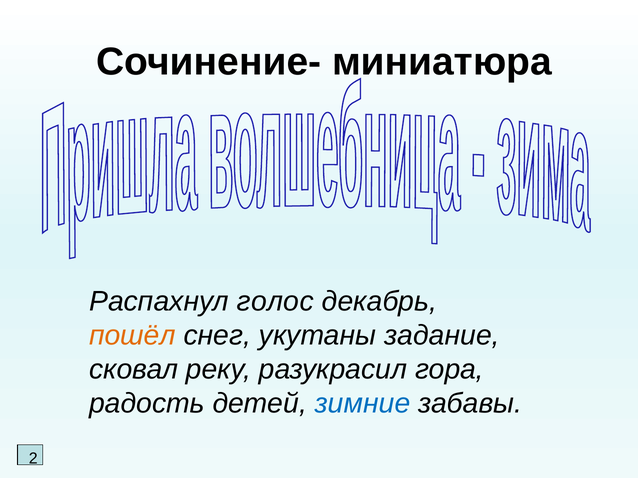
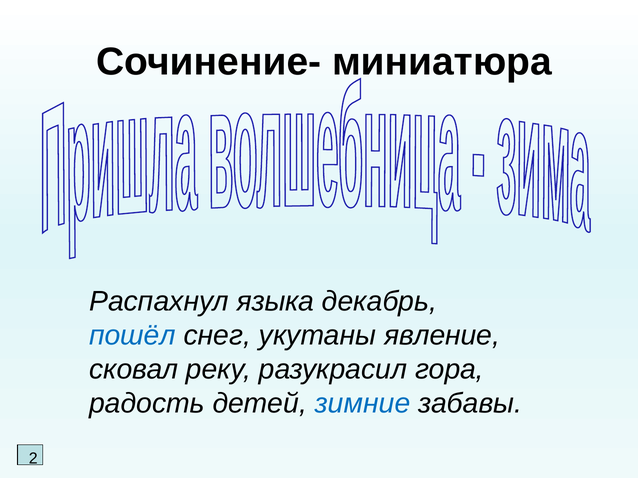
голос: голос -> языка
пошёл colour: orange -> blue
задание: задание -> явление
